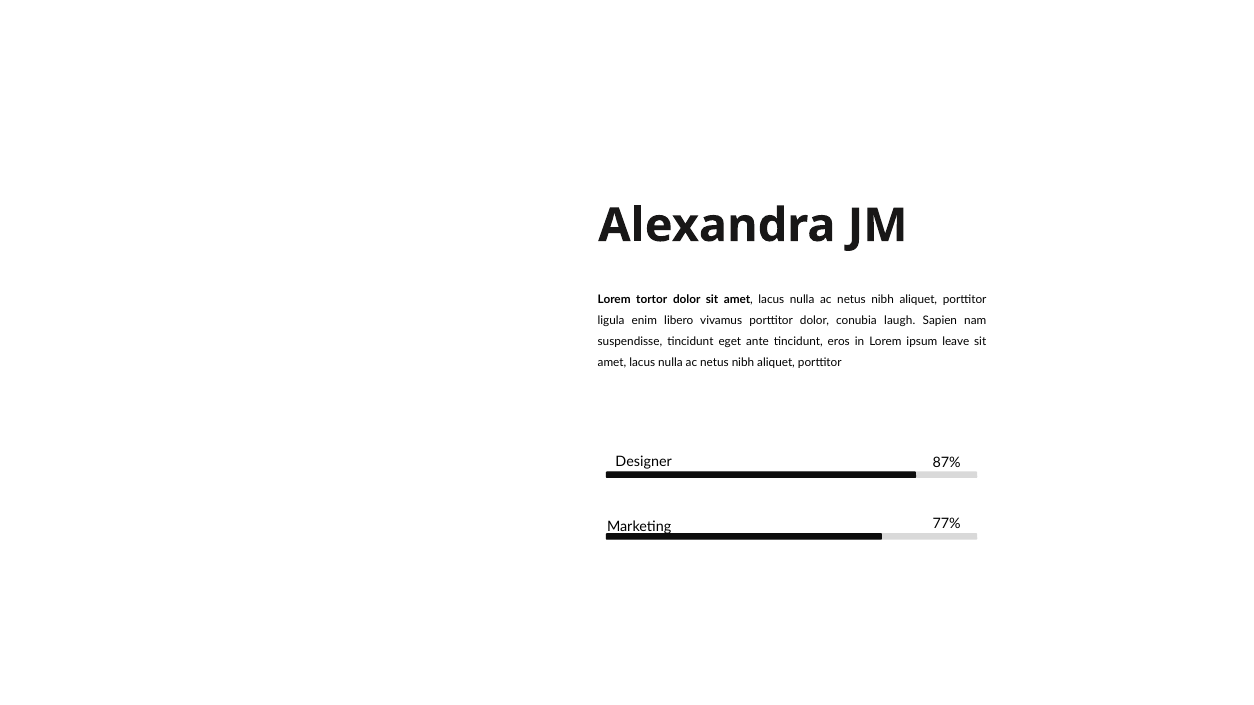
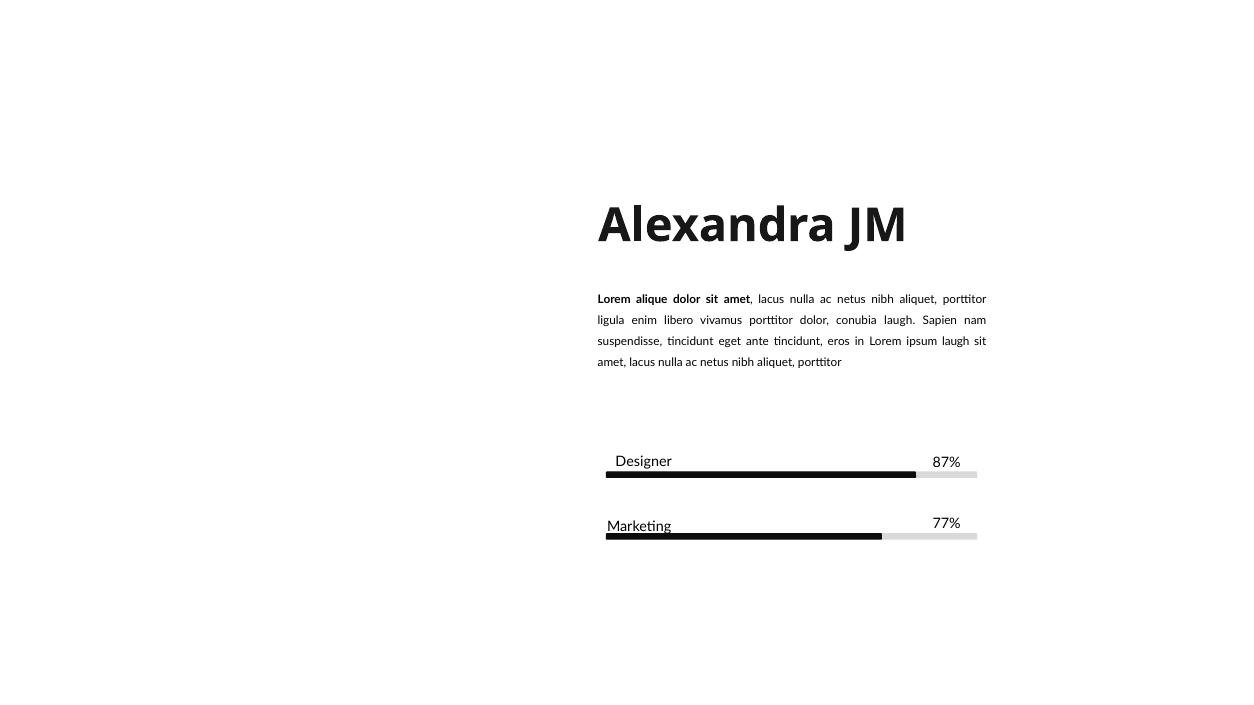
tortor: tortor -> alique
ipsum leave: leave -> laugh
